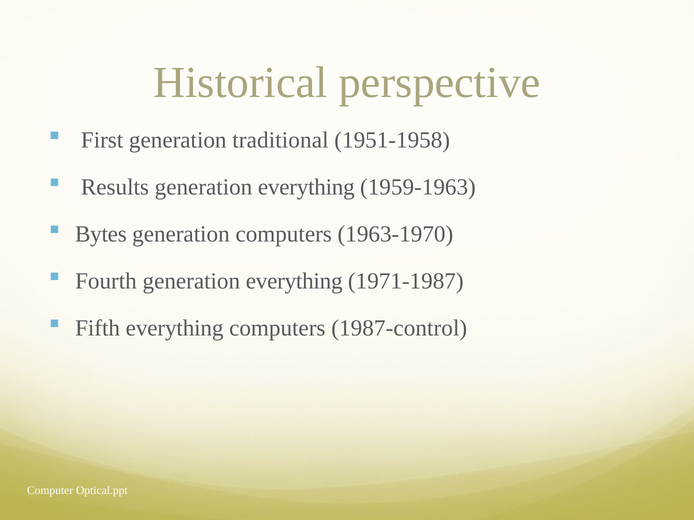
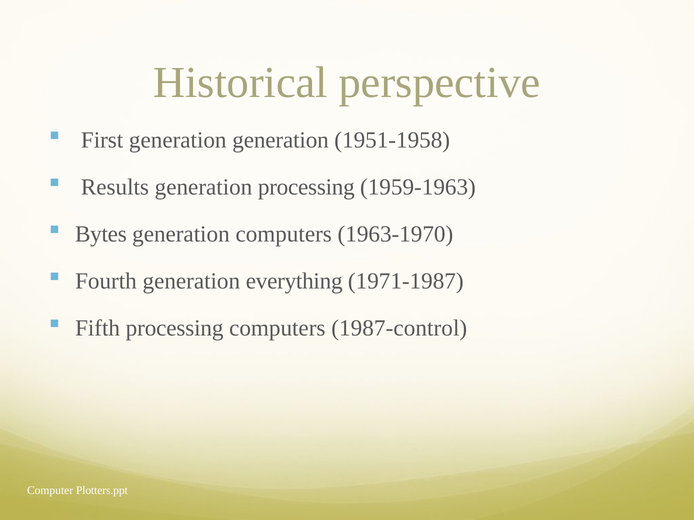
generation traditional: traditional -> generation
everything at (306, 187): everything -> processing
Fifth everything: everything -> processing
Optical.ppt: Optical.ppt -> Plotters.ppt
